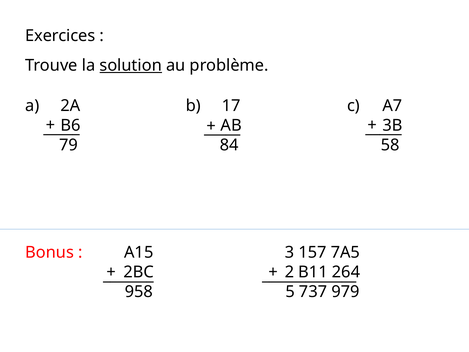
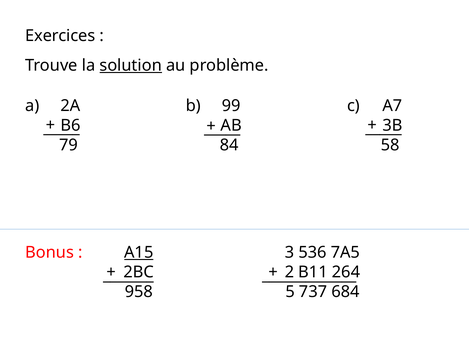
17: 17 -> 99
A15 underline: none -> present
157: 157 -> 536
979: 979 -> 684
